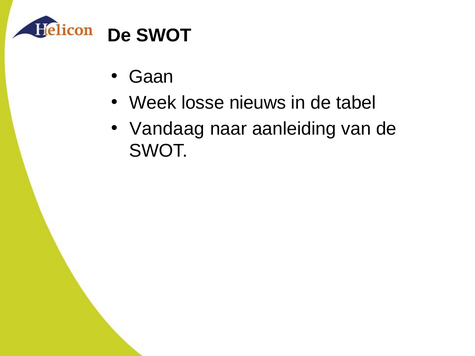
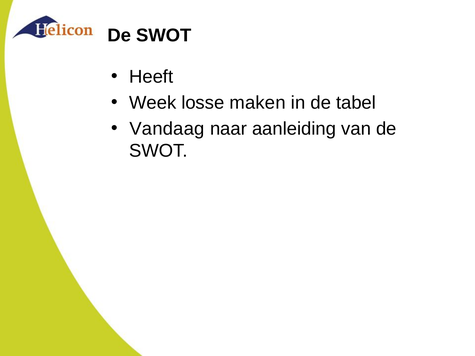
Gaan: Gaan -> Heeft
nieuws: nieuws -> maken
